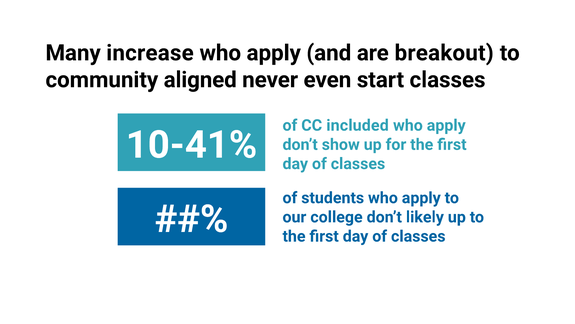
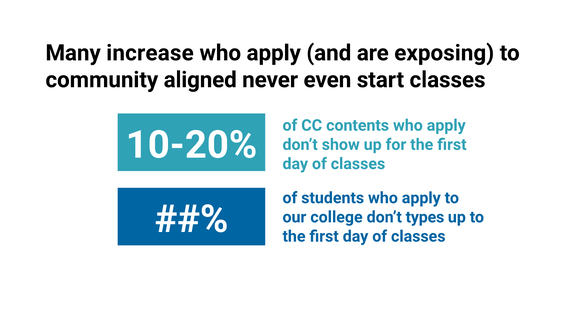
breakout: breakout -> exposing
included: included -> contents
10-41%: 10-41% -> 10-20%
likely: likely -> types
